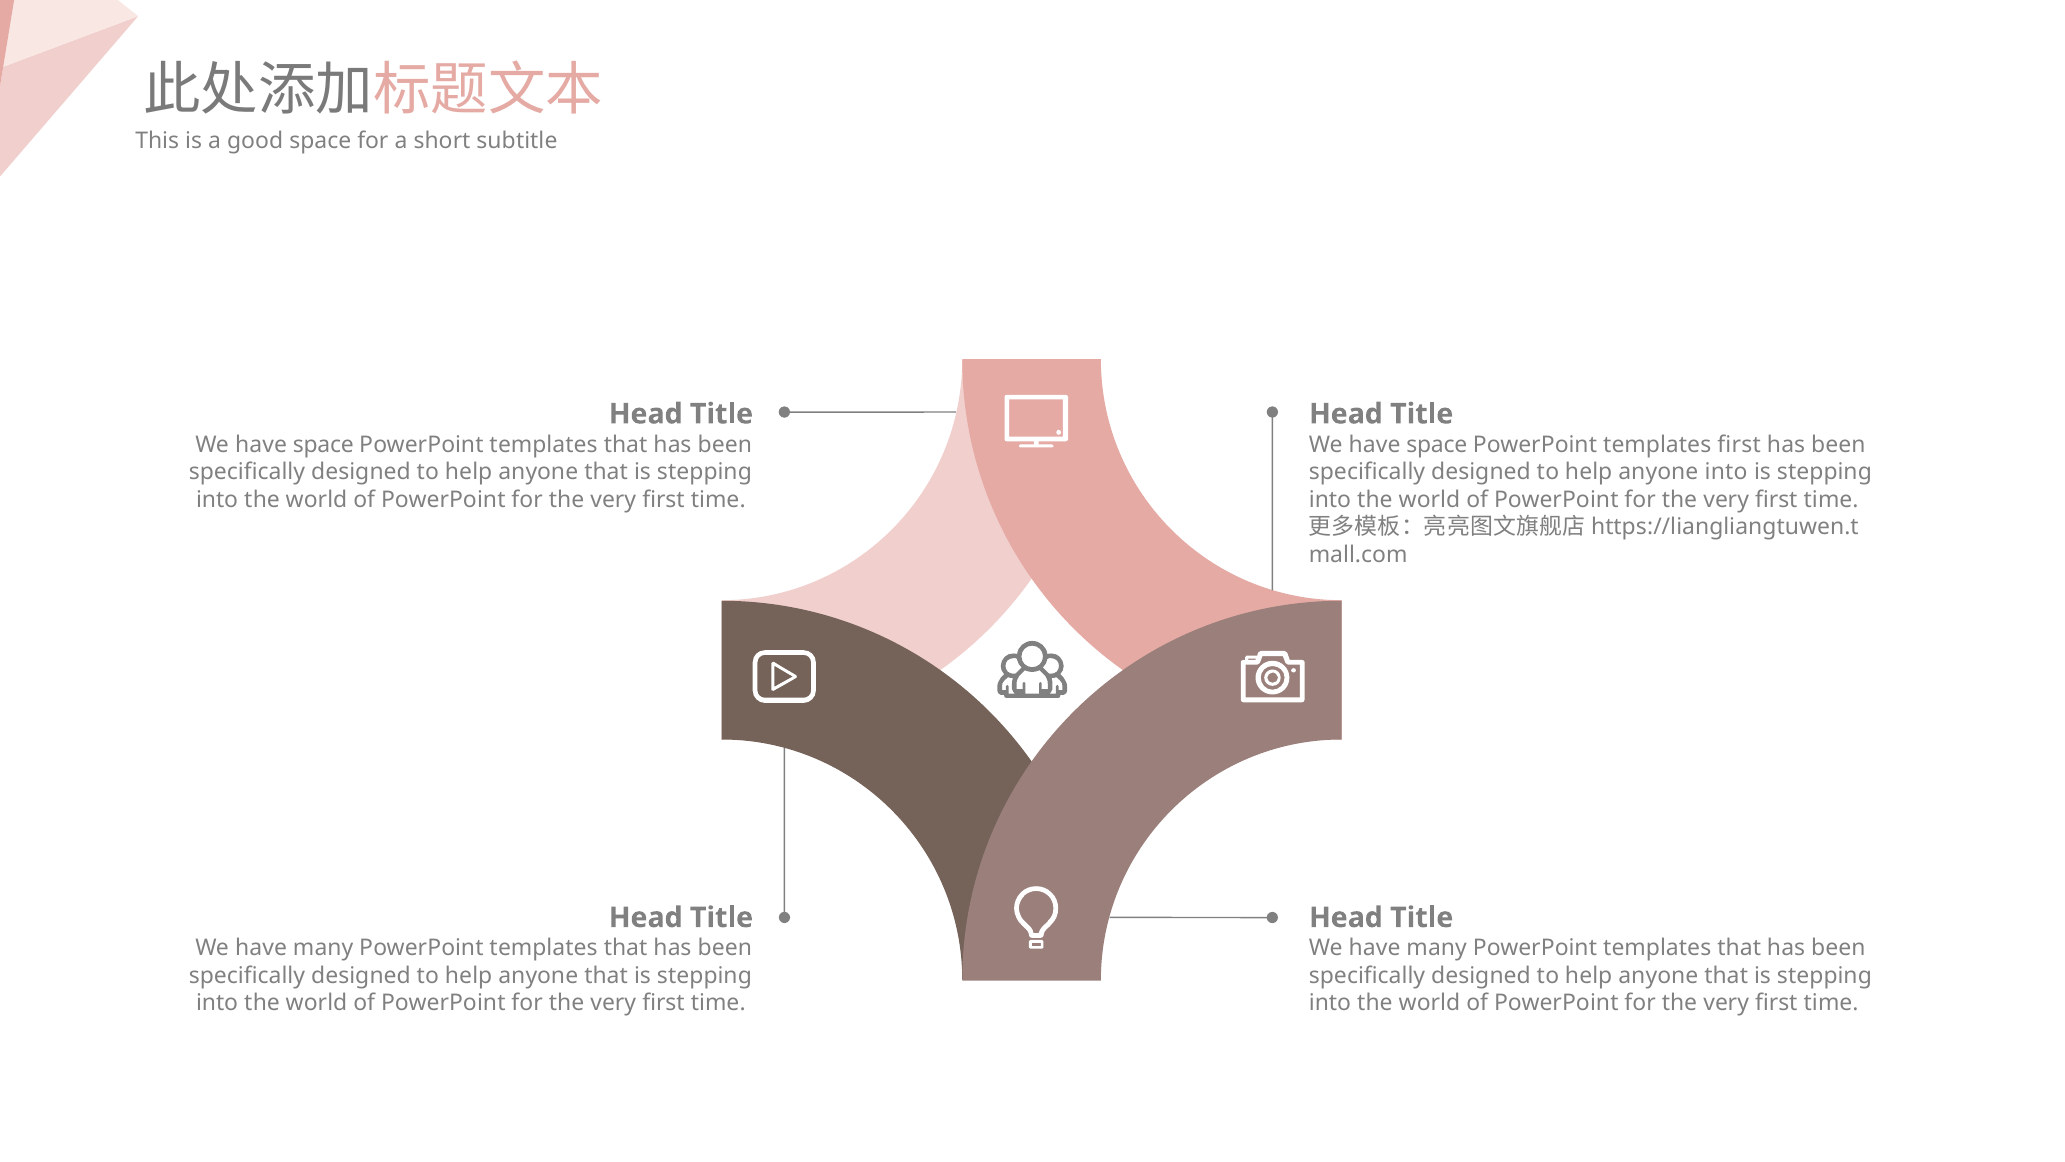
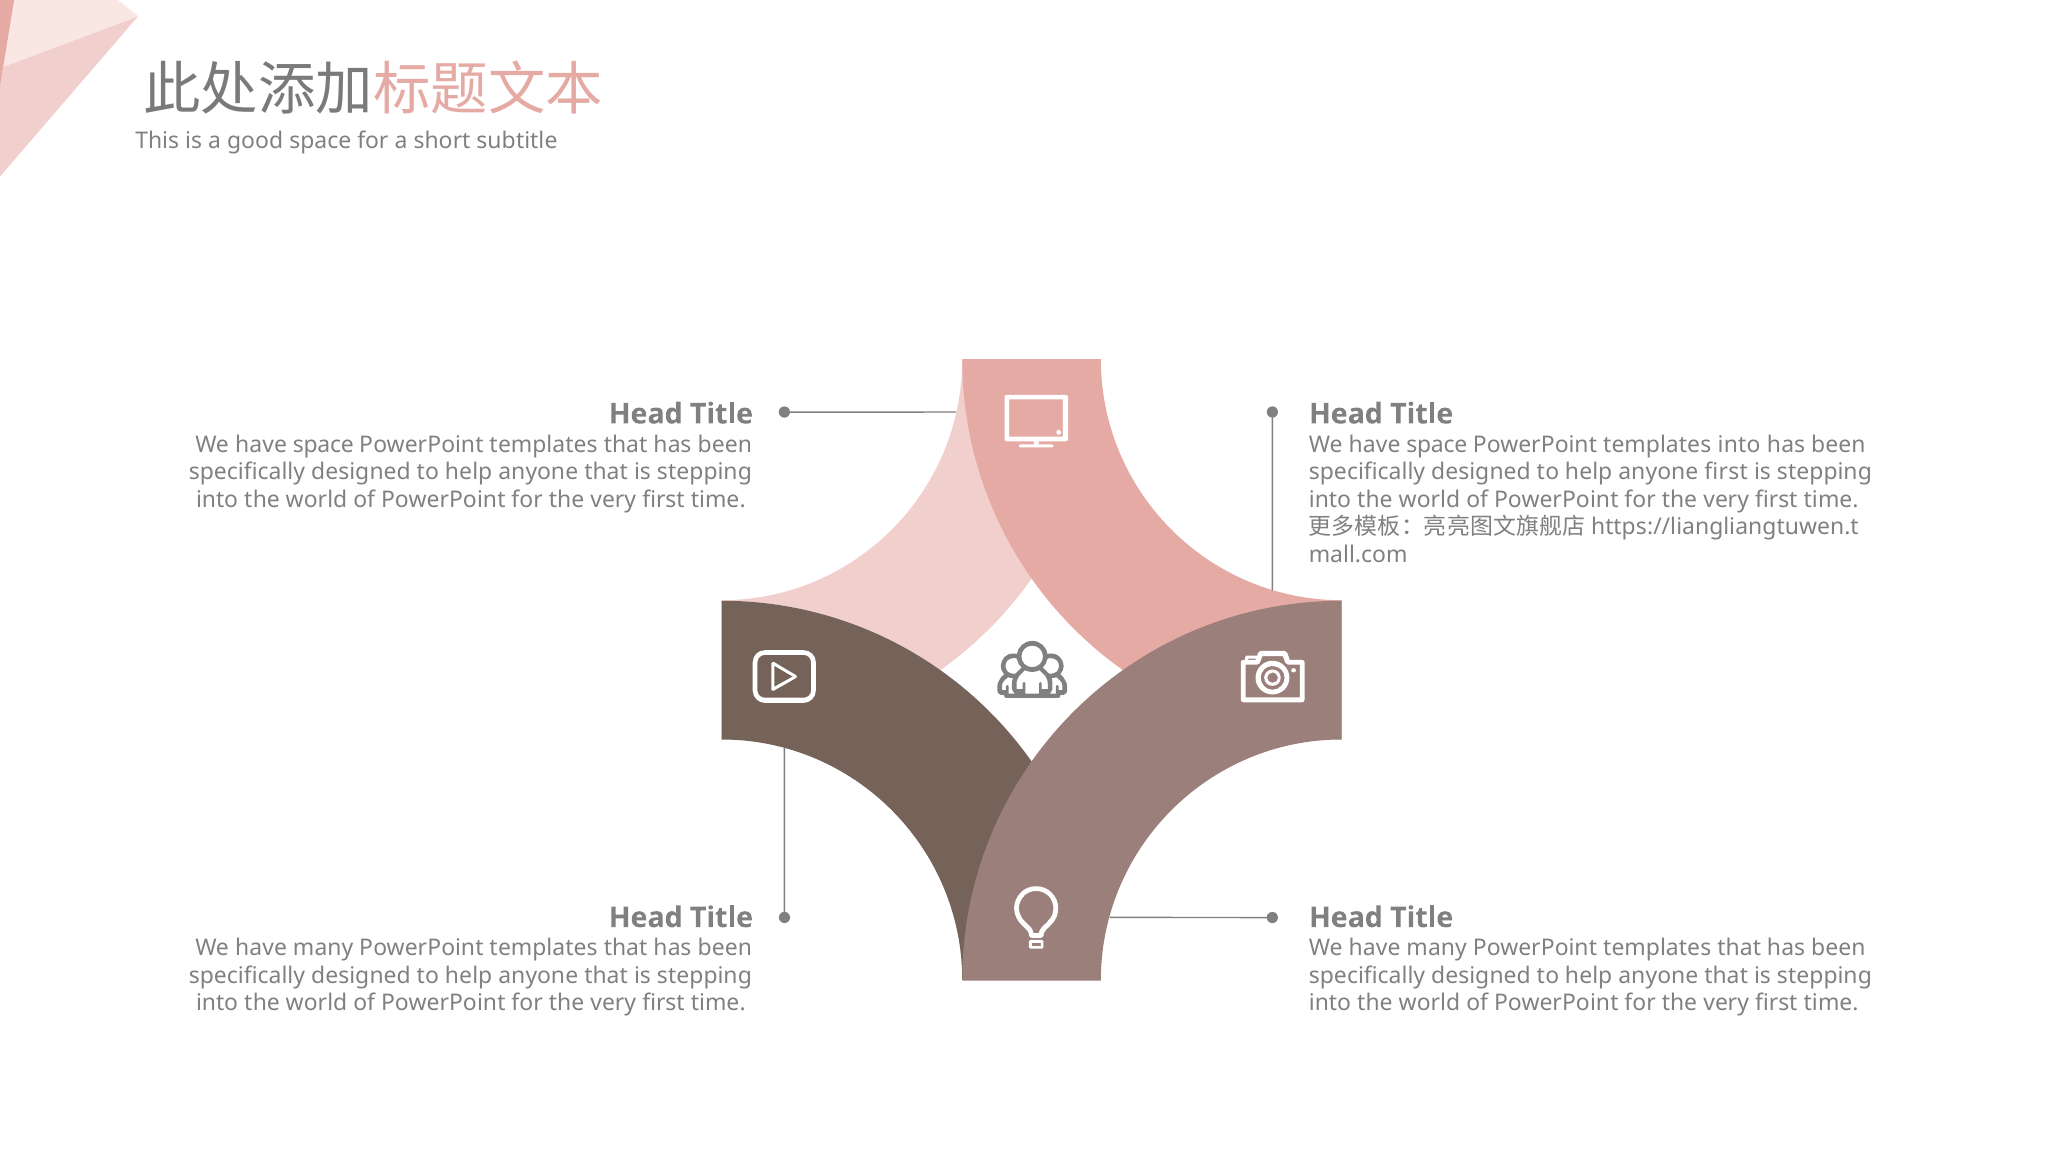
templates first: first -> into
anyone into: into -> first
